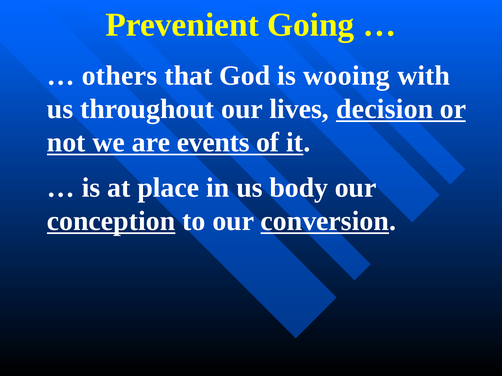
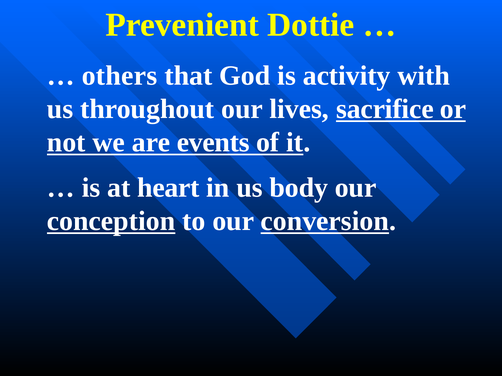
Going: Going -> Dottie
wooing: wooing -> activity
decision: decision -> sacrifice
place: place -> heart
